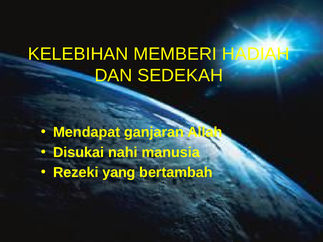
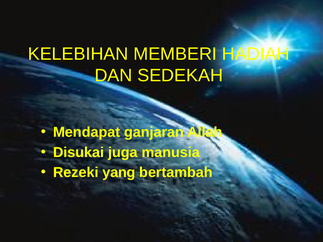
nahi: nahi -> juga
